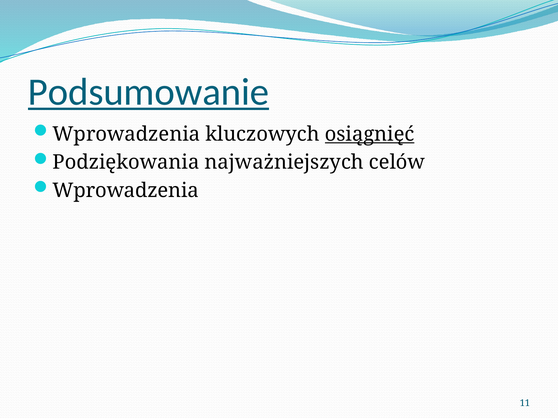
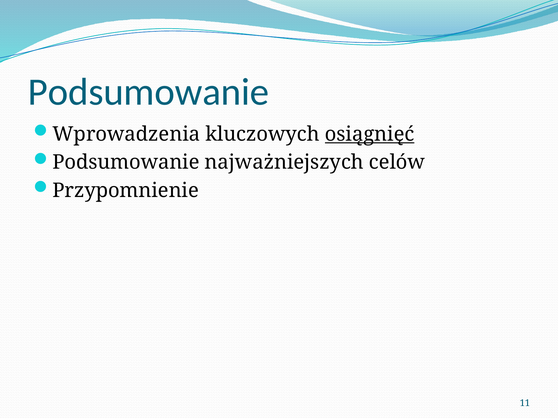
Podsumowanie at (148, 92) underline: present -> none
Podziękowania at (126, 163): Podziękowania -> Podsumowanie
Wprowadzenia at (126, 191): Wprowadzenia -> Przypomnienie
